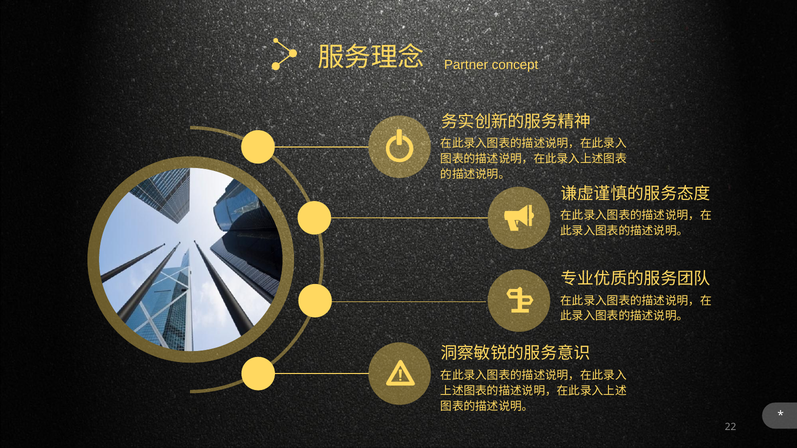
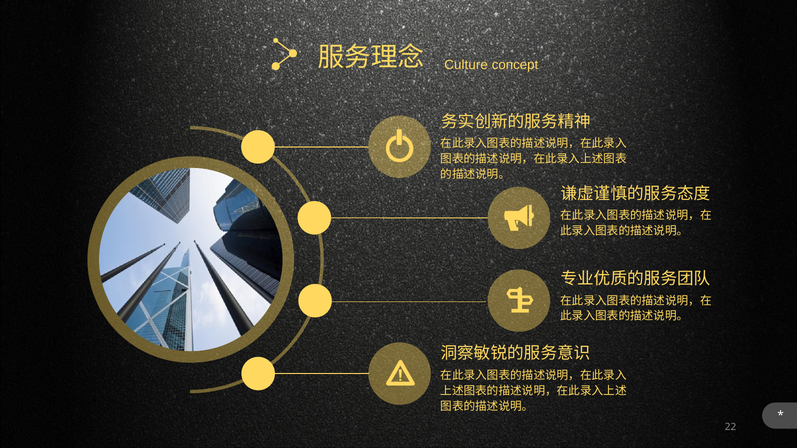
Partner: Partner -> Culture
